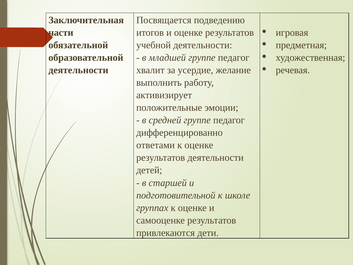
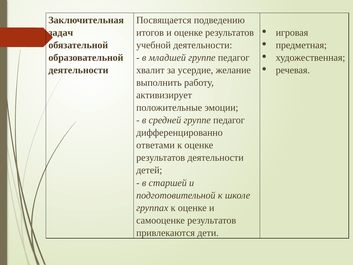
части: части -> задач
